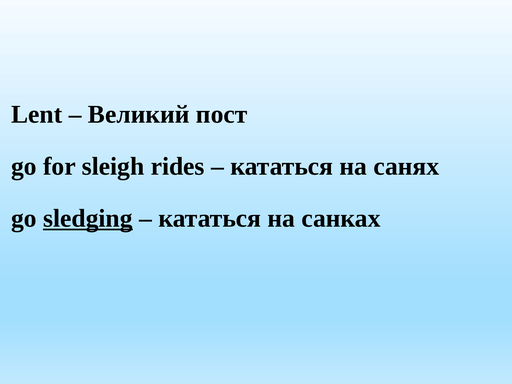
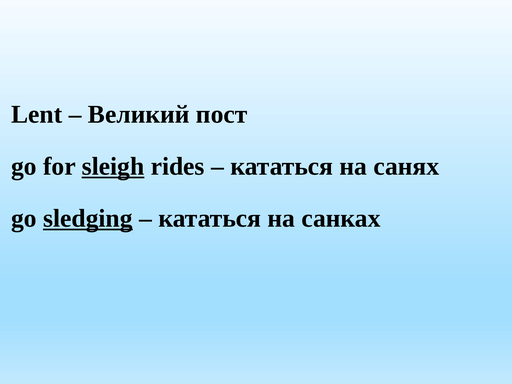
sleigh underline: none -> present
